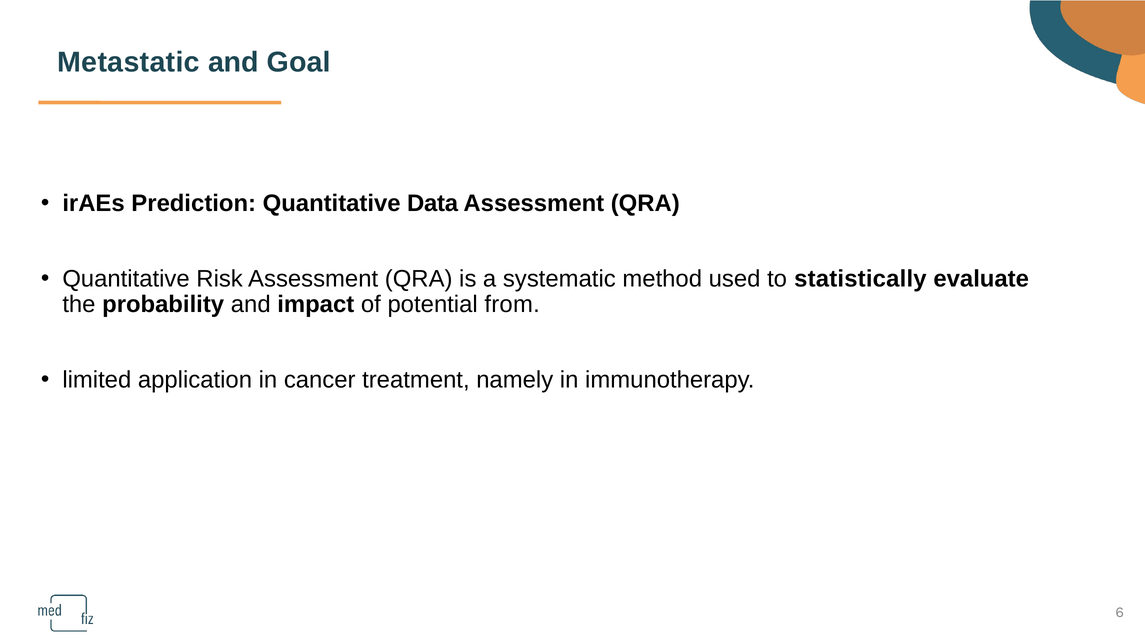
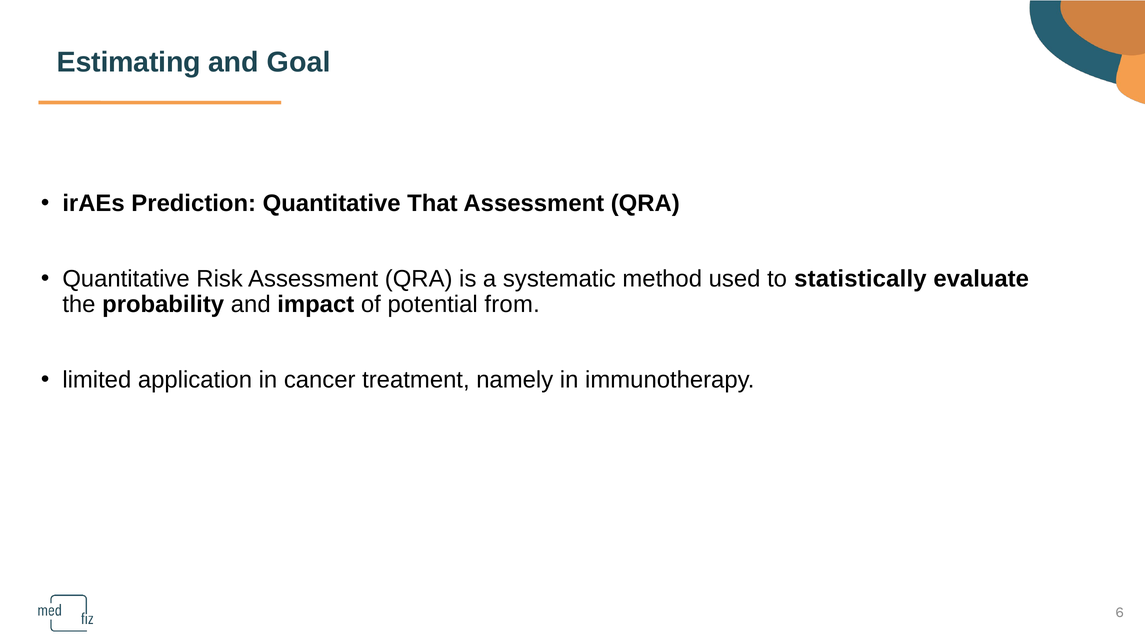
Metastatic: Metastatic -> Estimating
Data: Data -> That
